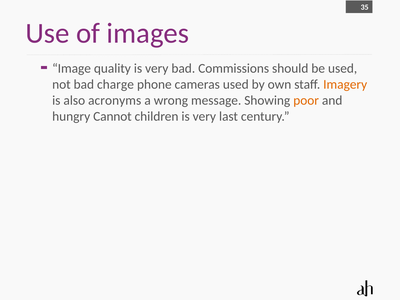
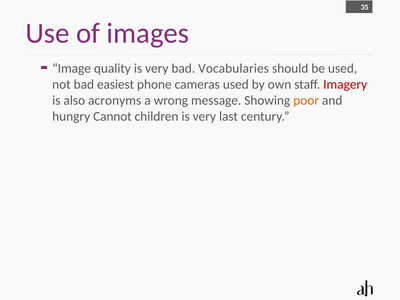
Commissions: Commissions -> Vocabularies
charge: charge -> easiest
Imagery colour: orange -> red
